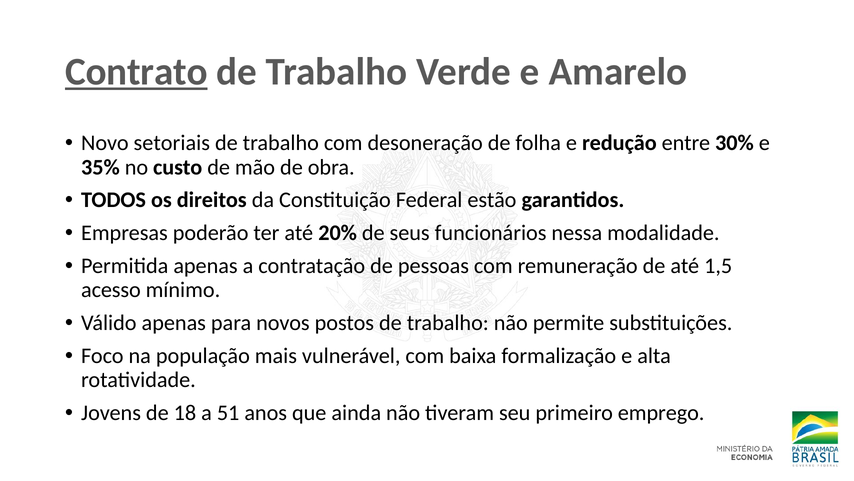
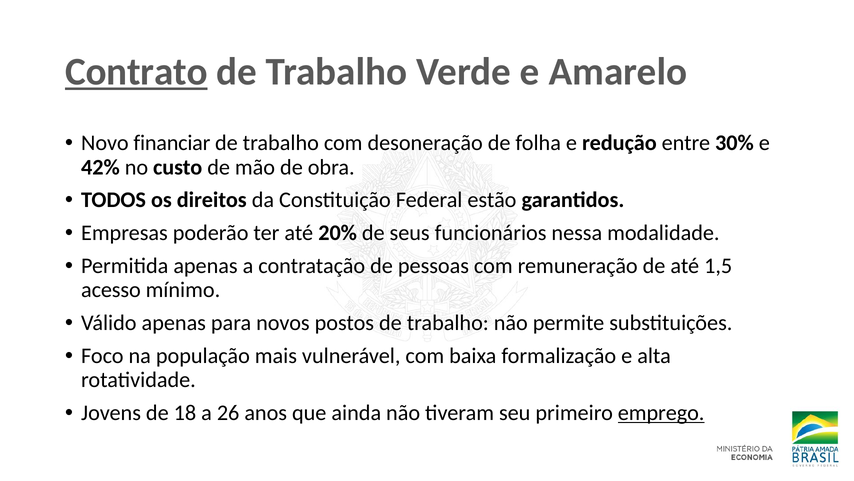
setoriais: setoriais -> financiar
35%: 35% -> 42%
51: 51 -> 26
emprego underline: none -> present
